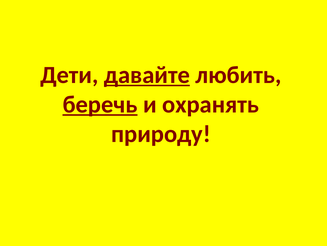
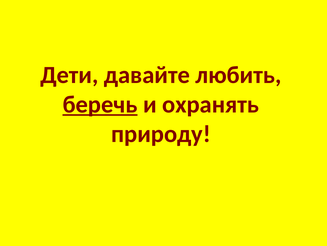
давайте underline: present -> none
